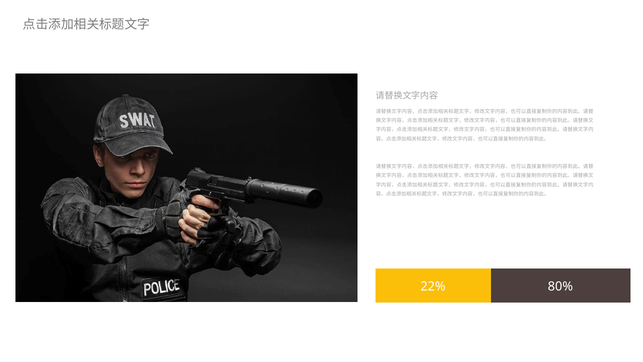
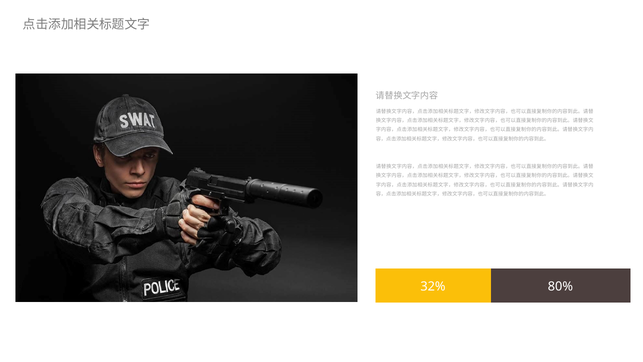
22%: 22% -> 32%
